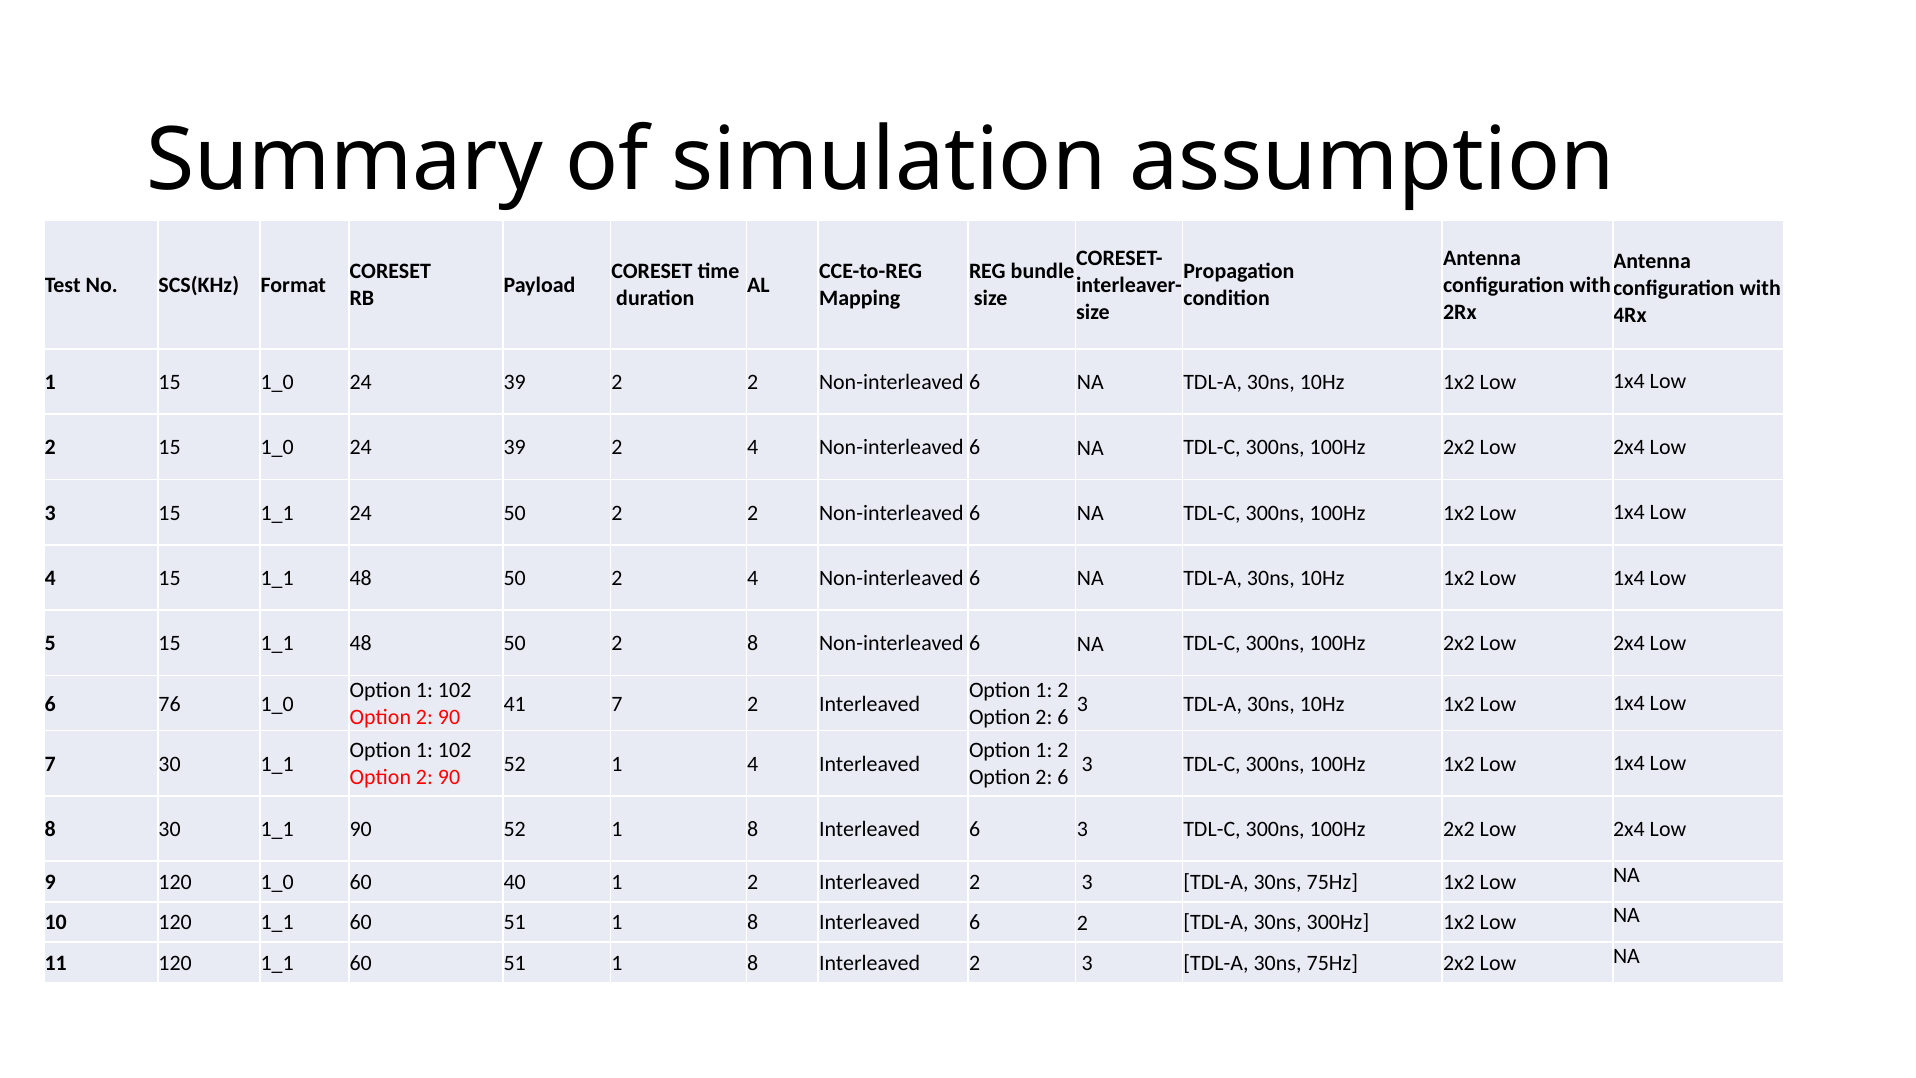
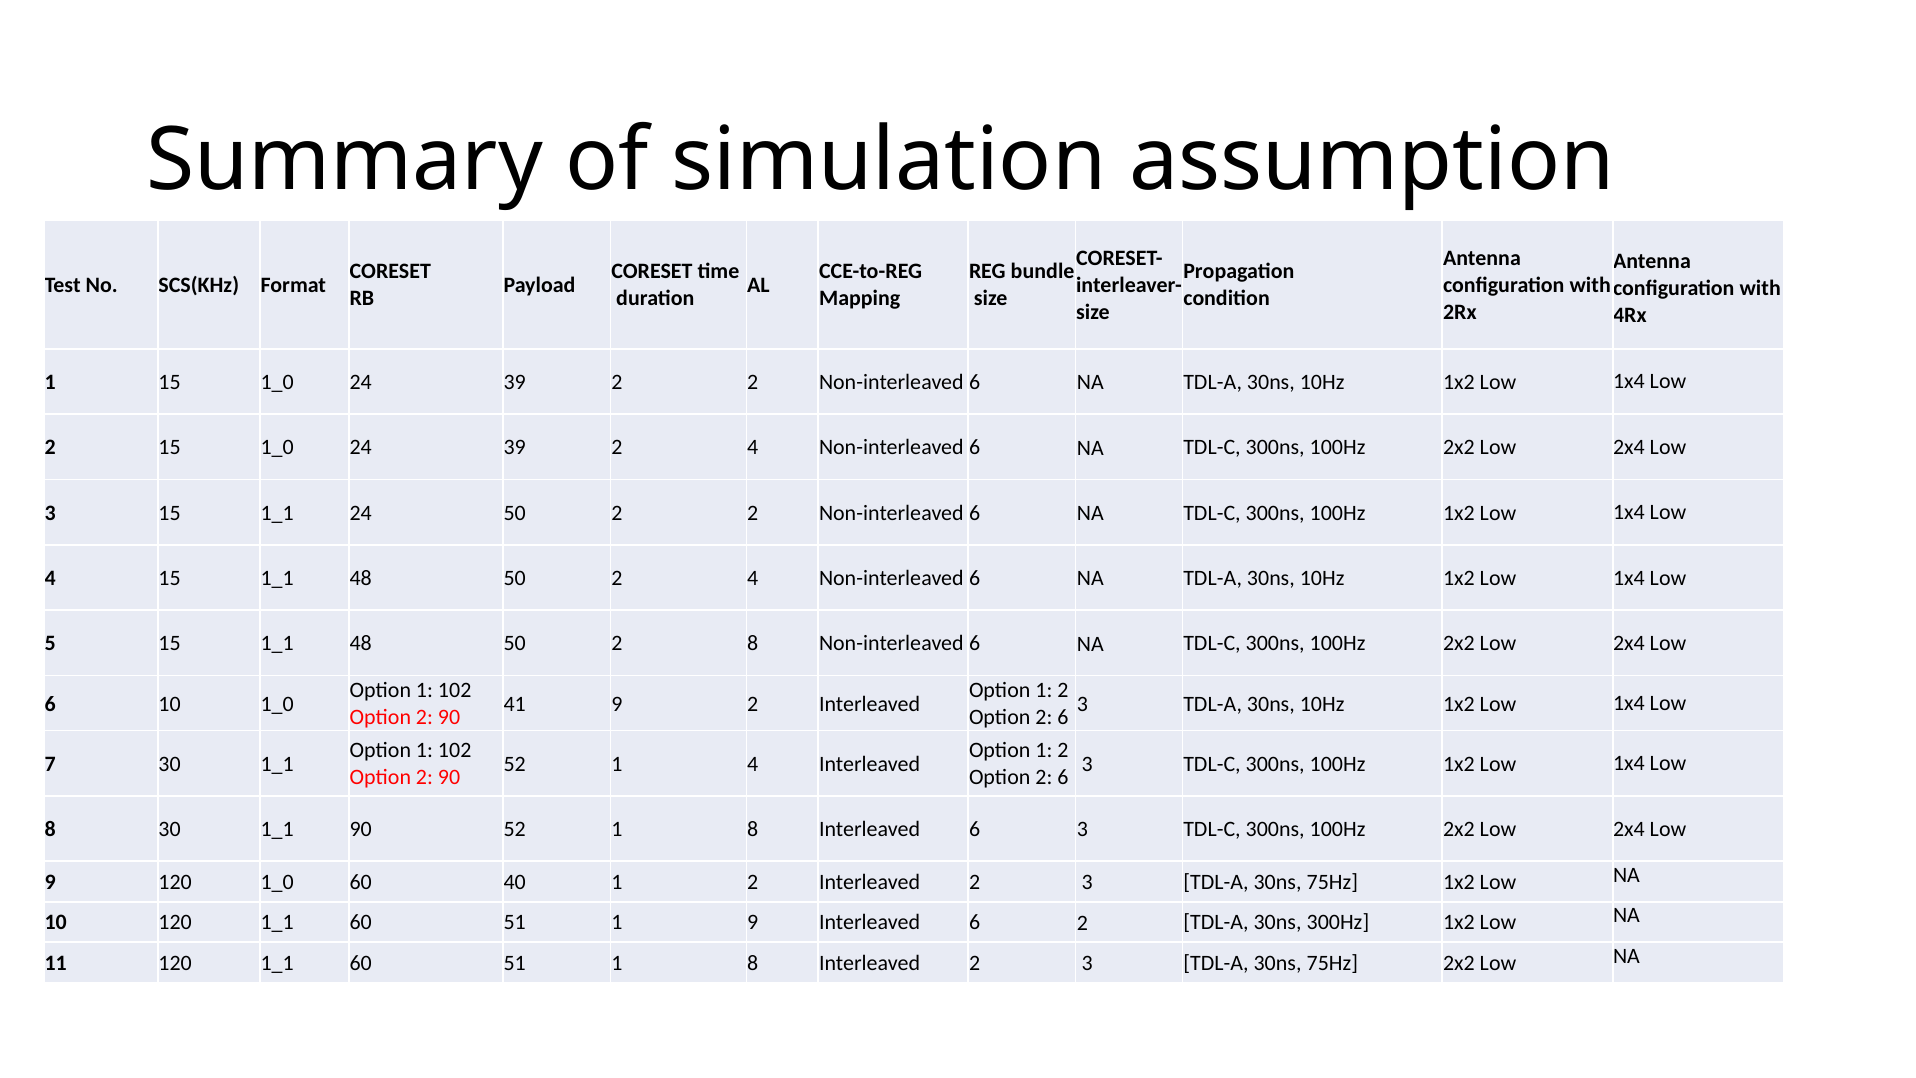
6 76: 76 -> 10
41 7: 7 -> 9
8 at (753, 922): 8 -> 9
